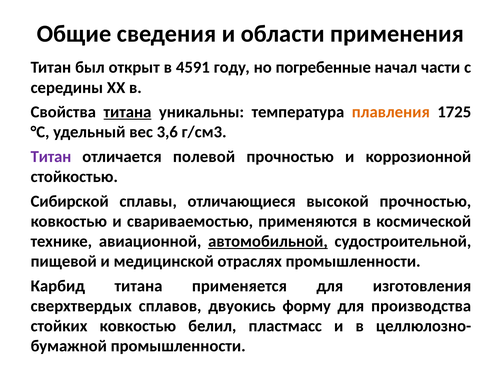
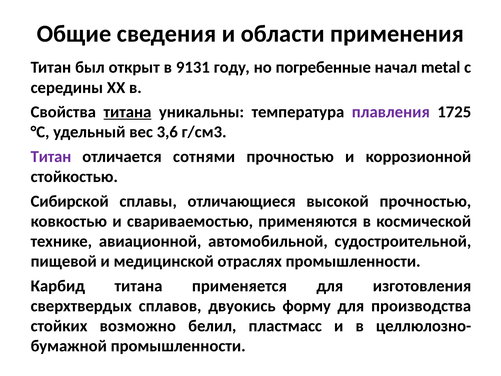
4591: 4591 -> 9131
части: части -> metal
плавления colour: orange -> purple
полевой: полевой -> сотнями
автомобильной underline: present -> none
стойких ковкостью: ковкостью -> возможно
